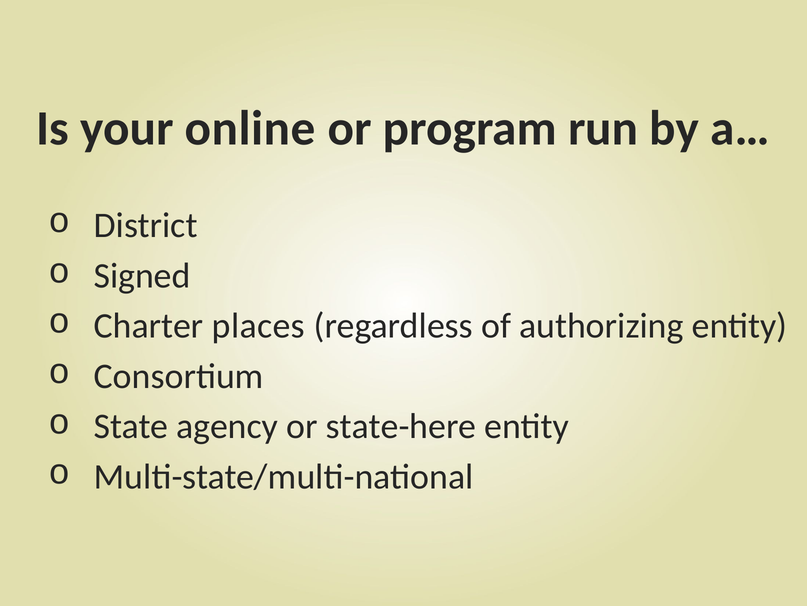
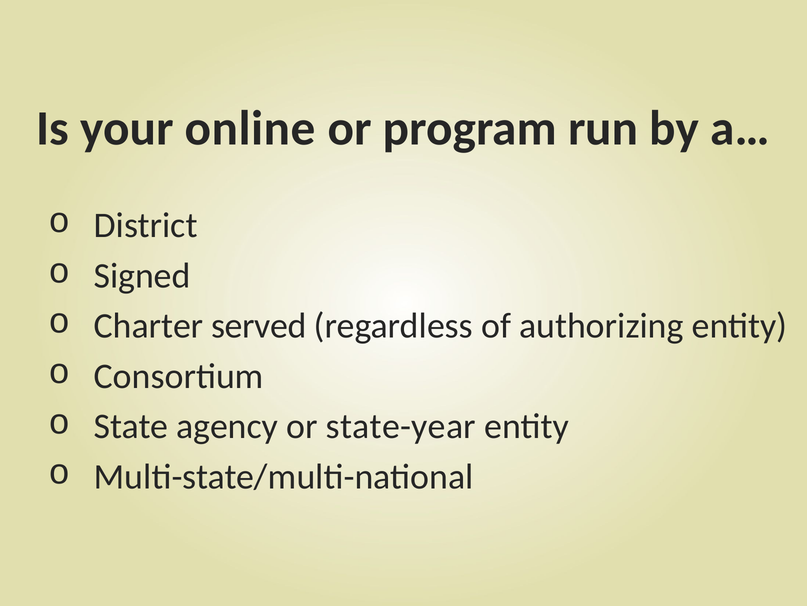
places: places -> served
state-here: state-here -> state-year
